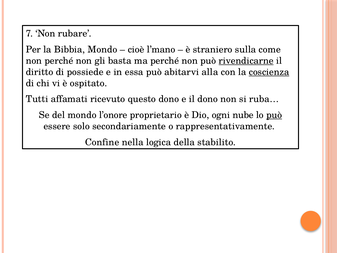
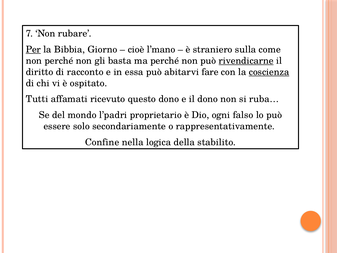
Per underline: none -> present
Bibbia Mondo: Mondo -> Giorno
possiede: possiede -> racconto
alla: alla -> fare
l’onore: l’onore -> l’padri
nube: nube -> falso
può at (274, 115) underline: present -> none
